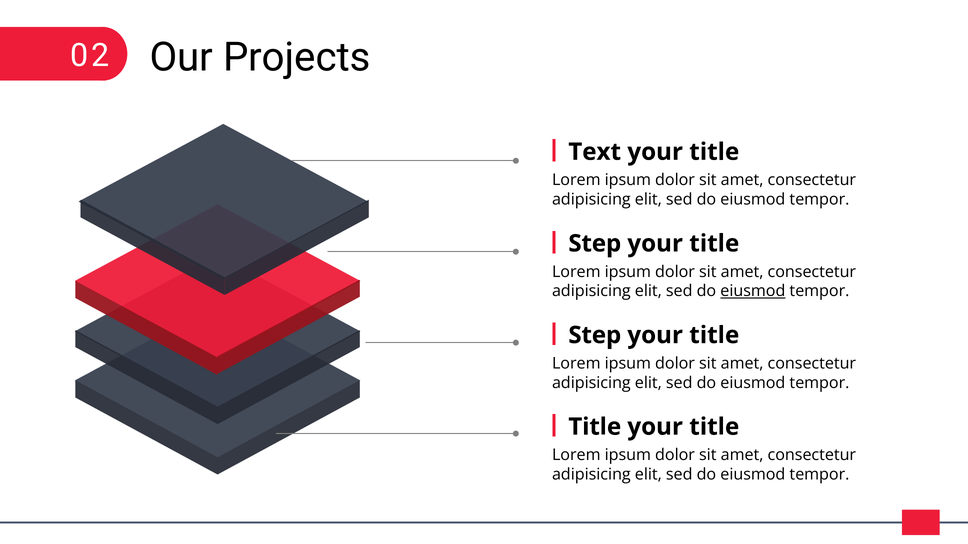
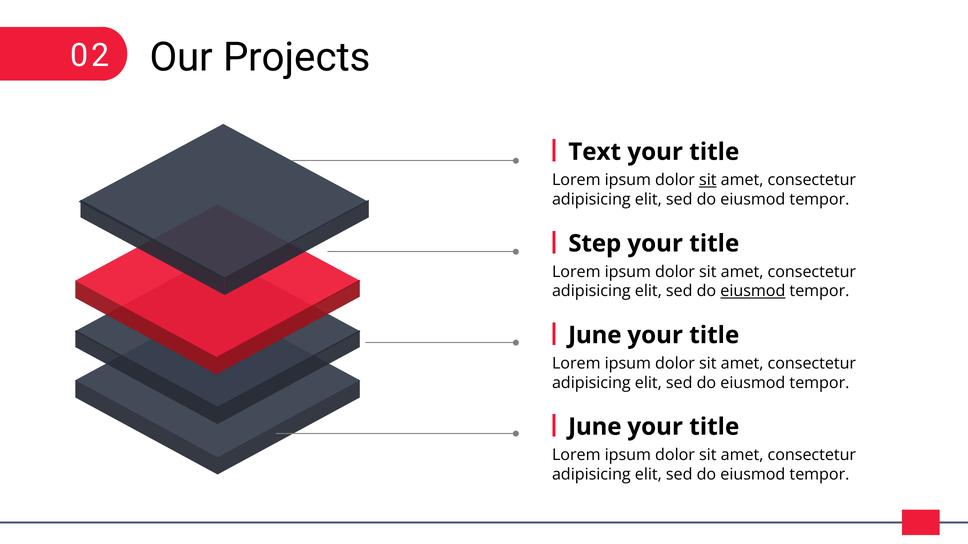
sit at (708, 180) underline: none -> present
Step at (595, 335): Step -> June
Title at (595, 427): Title -> June
